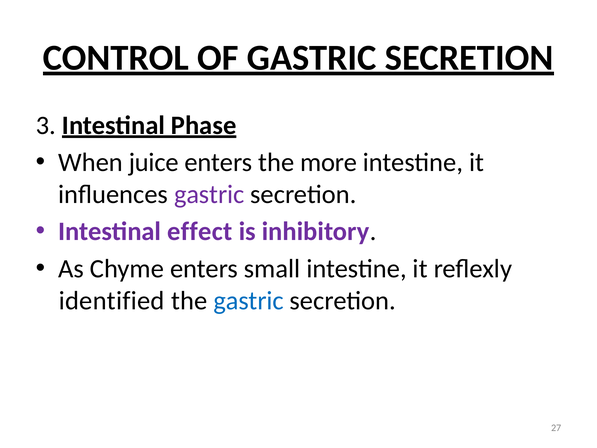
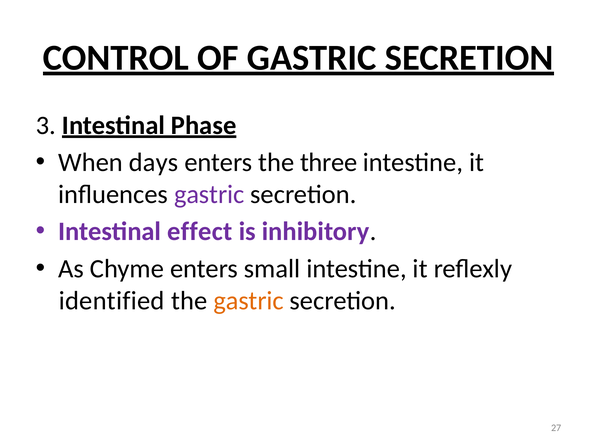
juice: juice -> days
more: more -> three
gastric at (249, 300) colour: blue -> orange
